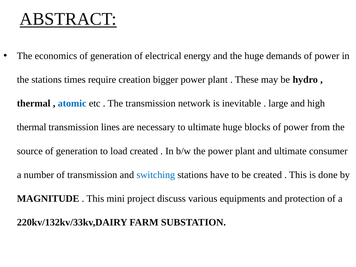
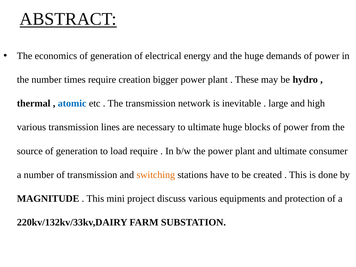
the stations: stations -> number
thermal at (32, 127): thermal -> various
load created: created -> require
switching colour: blue -> orange
